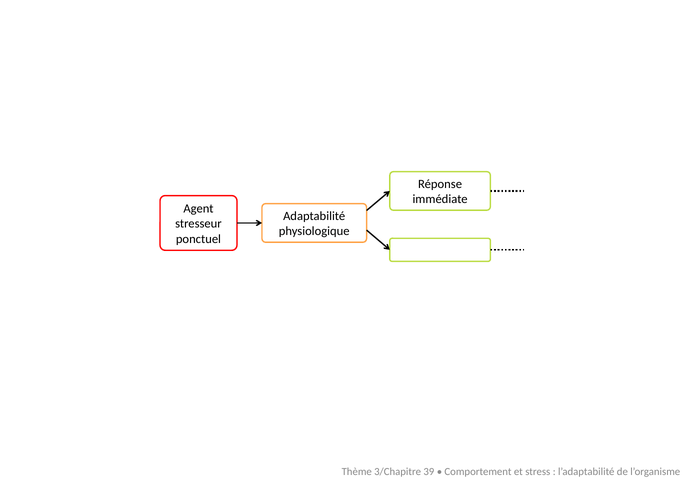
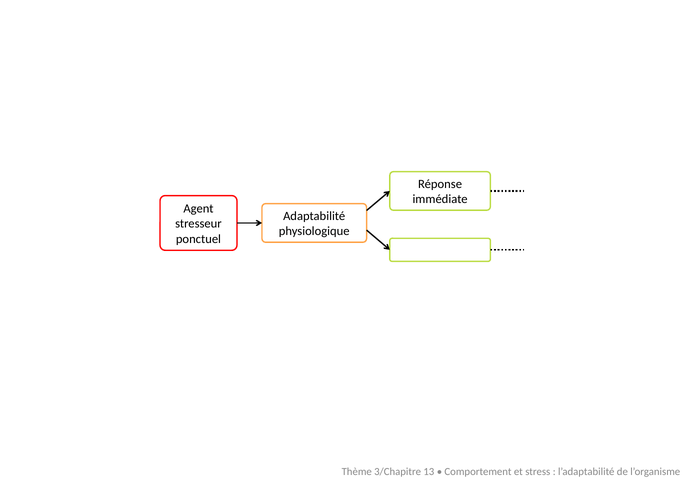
39: 39 -> 13
